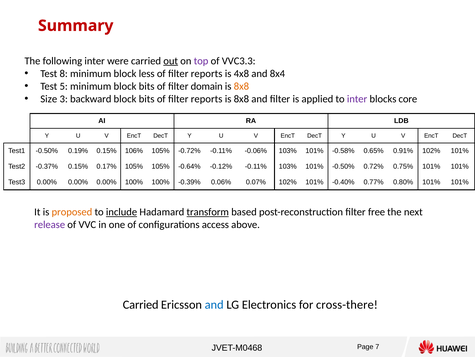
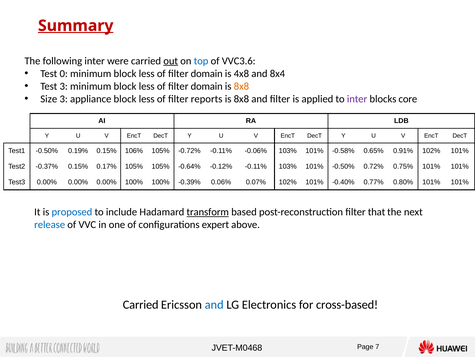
Summary underline: none -> present
top colour: purple -> blue
VVC3.3: VVC3.3 -> VVC3.6
8: 8 -> 0
reports at (207, 73): reports -> domain
Test 5: 5 -> 3
bits at (147, 86): bits -> less
backward: backward -> appliance
bits at (147, 99): bits -> less
proposed colour: orange -> blue
include underline: present -> none
free: free -> that
release colour: purple -> blue
access: access -> expert
cross-there: cross-there -> cross-based
